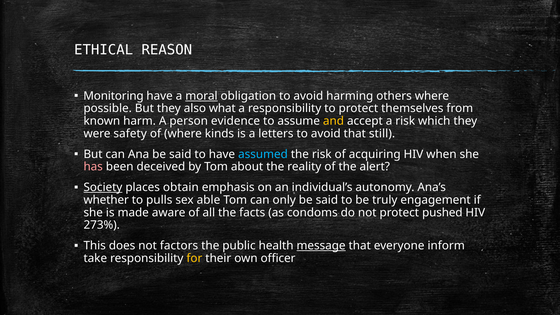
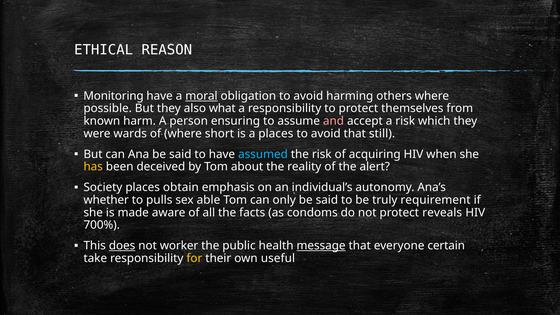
evidence: evidence -> ensuring
and colour: yellow -> pink
safety: safety -> wards
kinds: kinds -> short
a letters: letters -> places
has colour: pink -> yellow
Society underline: present -> none
engagement: engagement -> requirement
pushed: pushed -> reveals
273%: 273% -> 700%
does underline: none -> present
factors: factors -> worker
inform: inform -> certain
officer: officer -> useful
